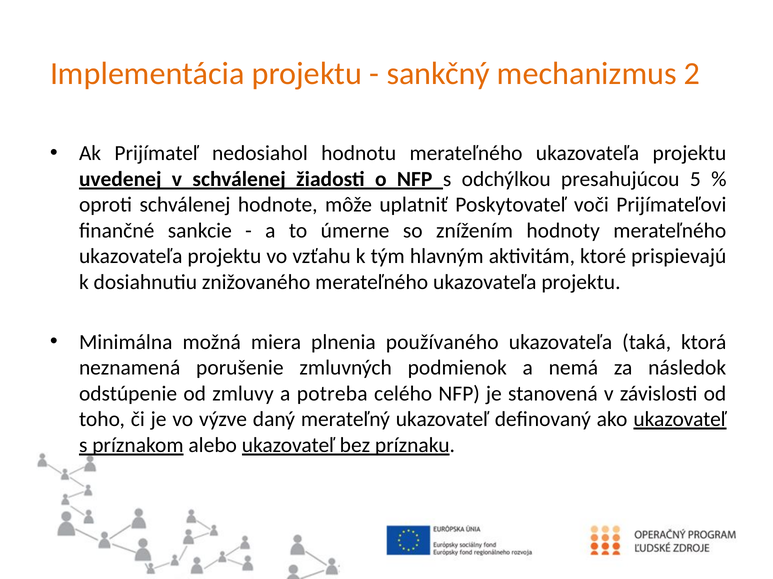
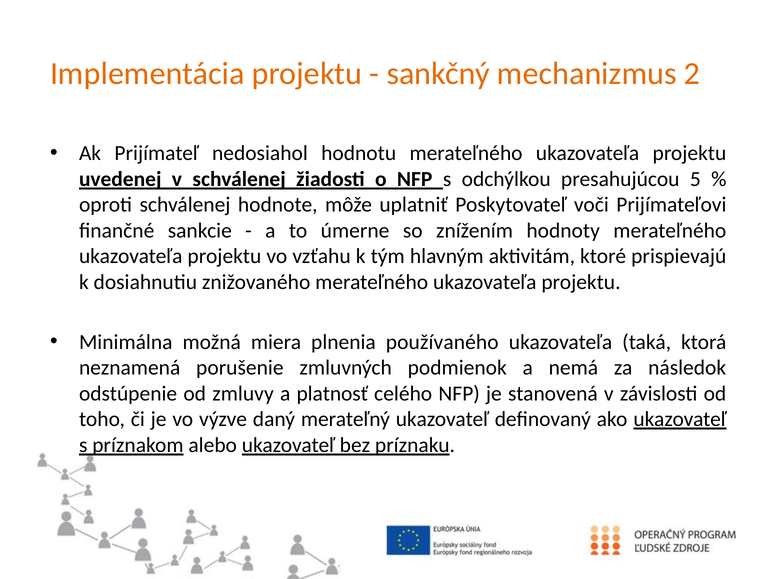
potreba: potreba -> platnosť
